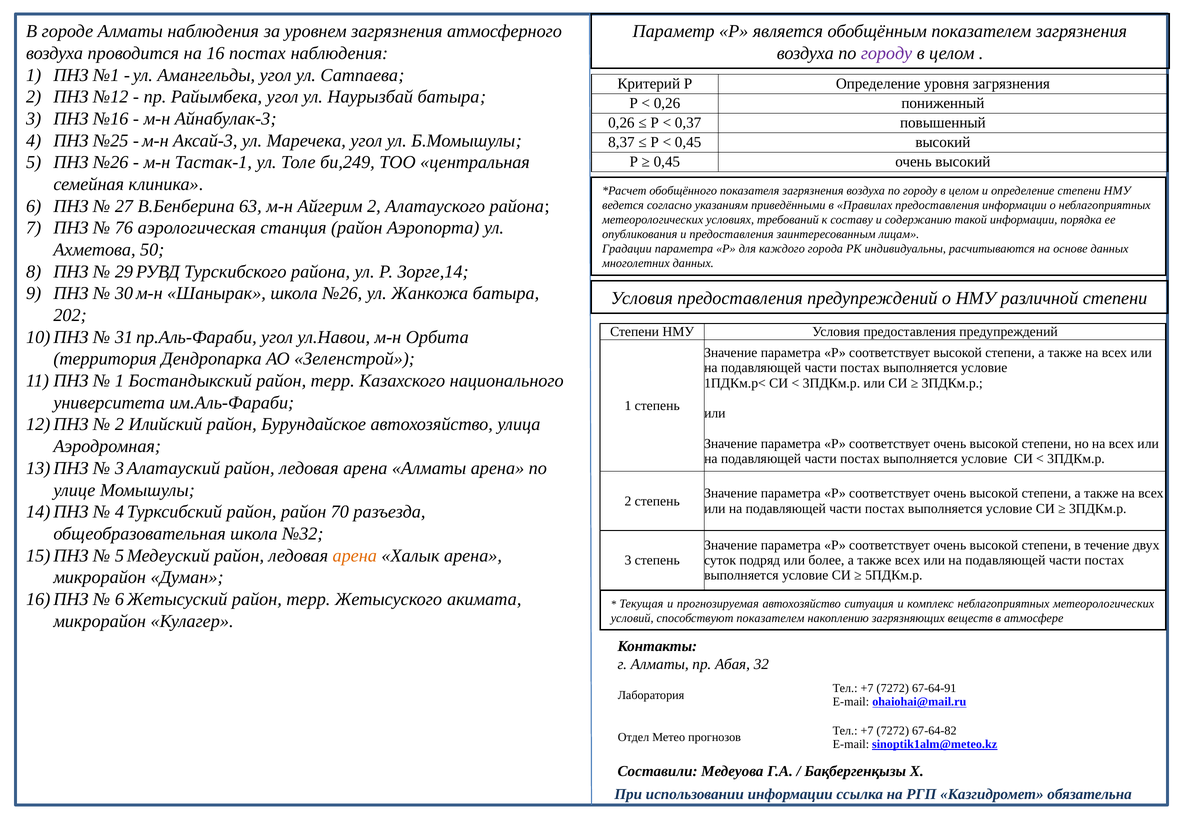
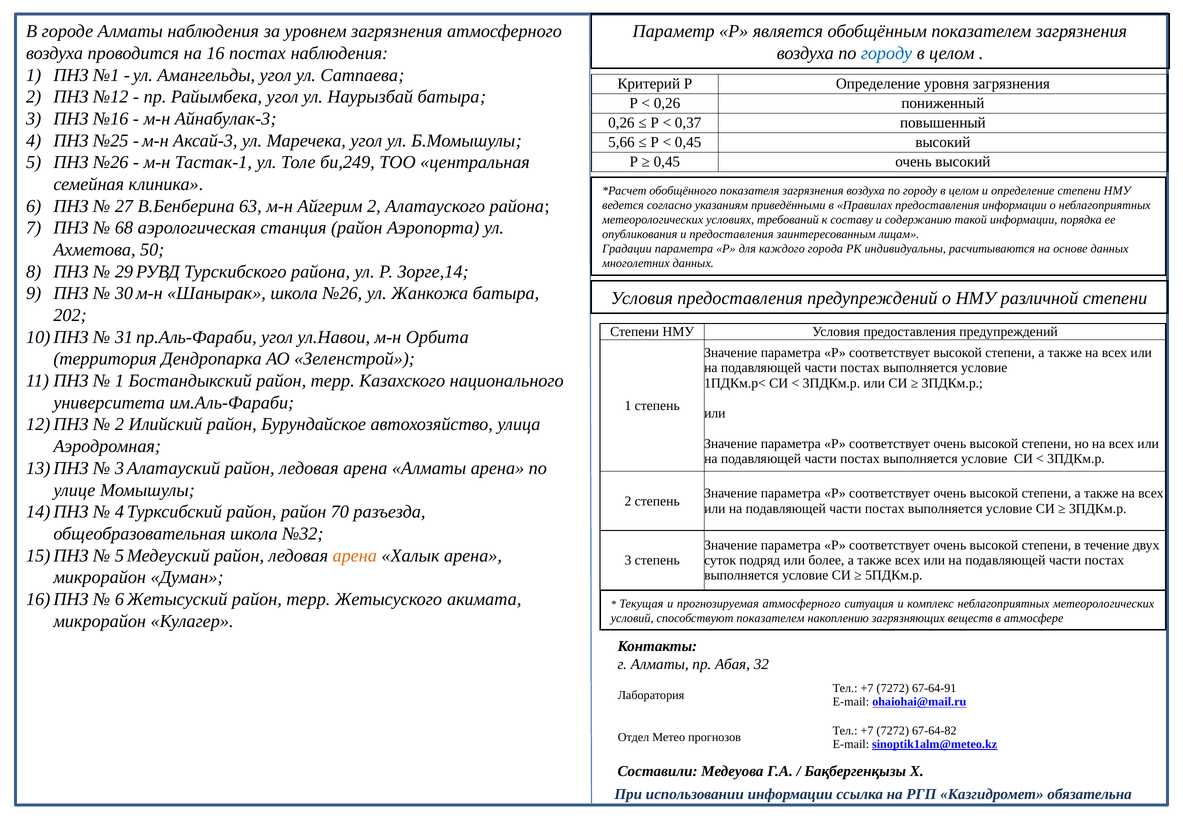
городу at (887, 53) colour: purple -> blue
8,37: 8,37 -> 5,66
76: 76 -> 68
прогнозируемая автохозяйство: автохозяйство -> атмосферного
